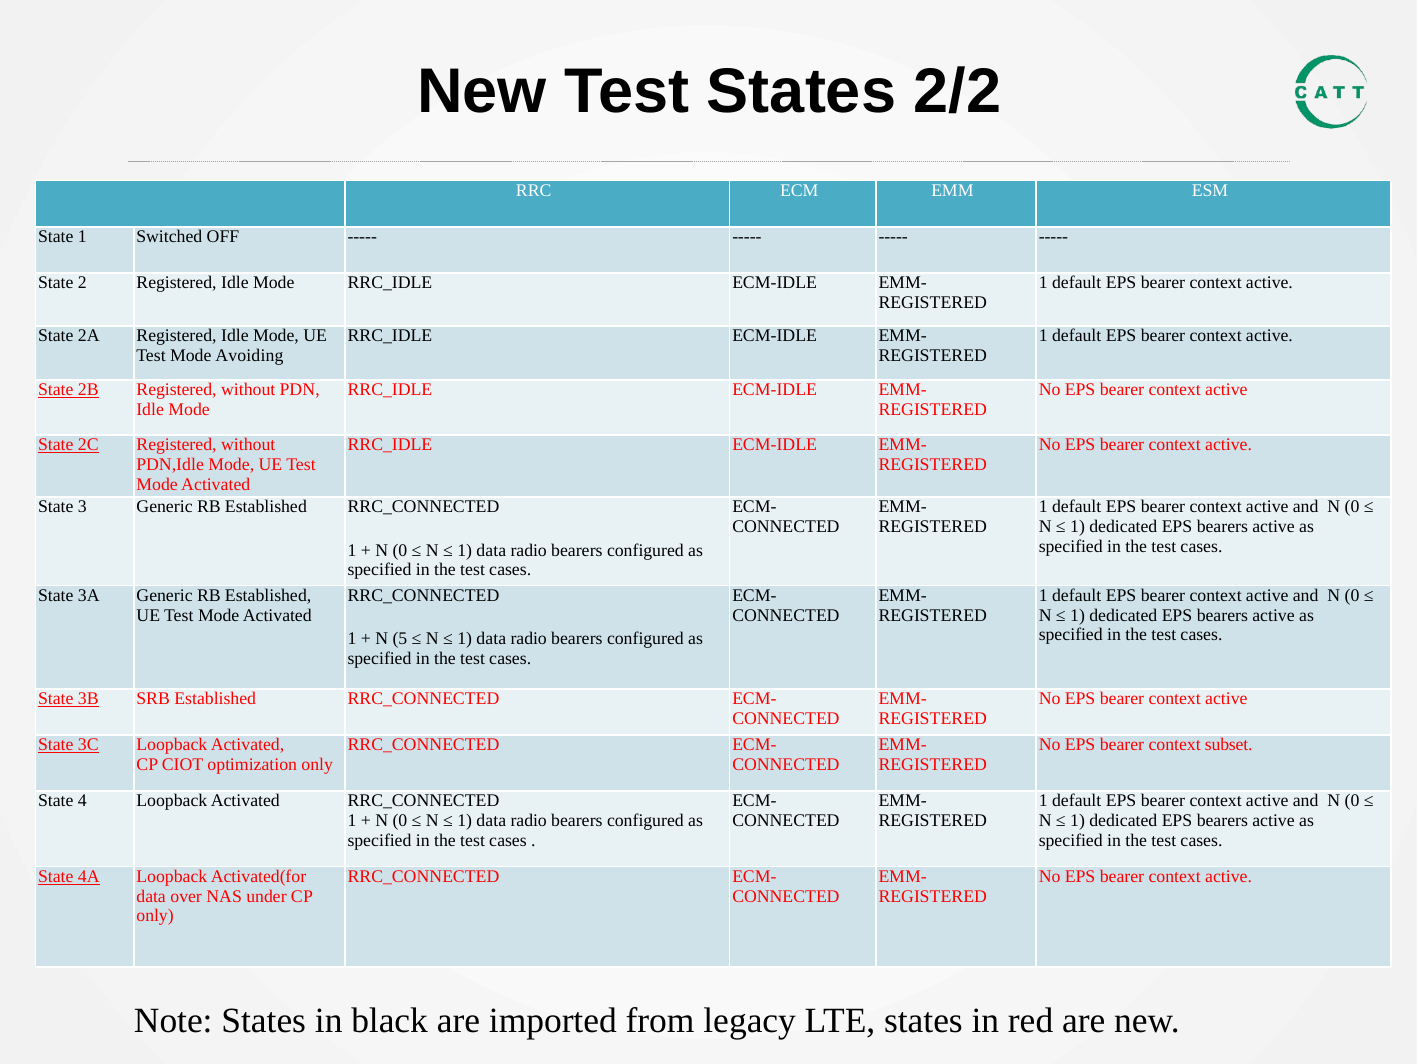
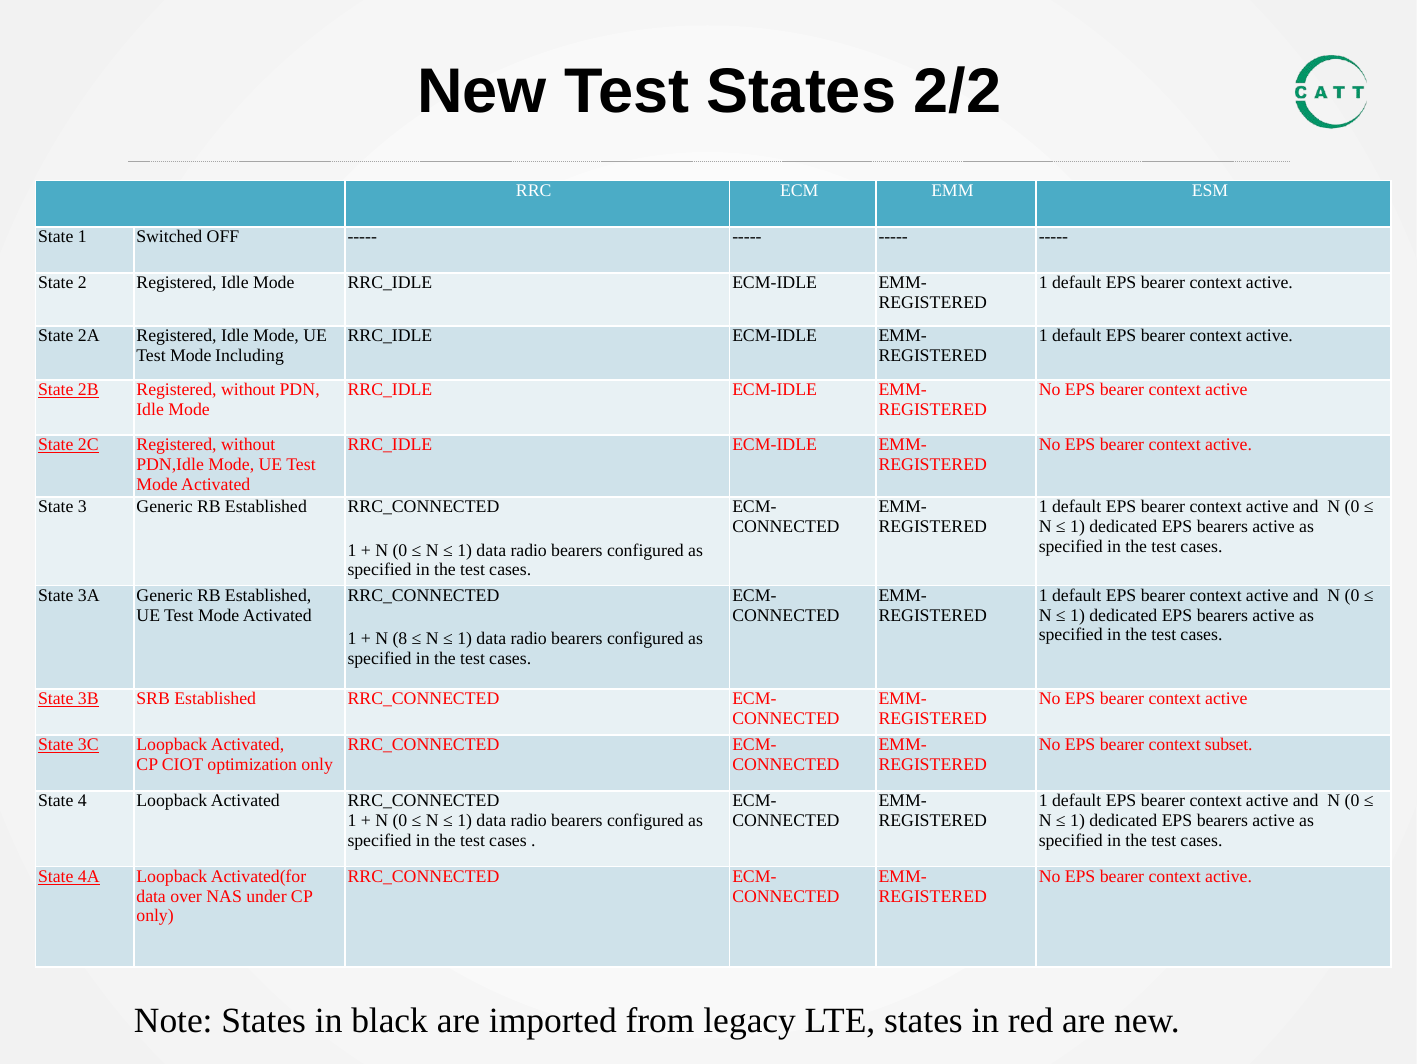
Avoiding: Avoiding -> Including
5: 5 -> 8
